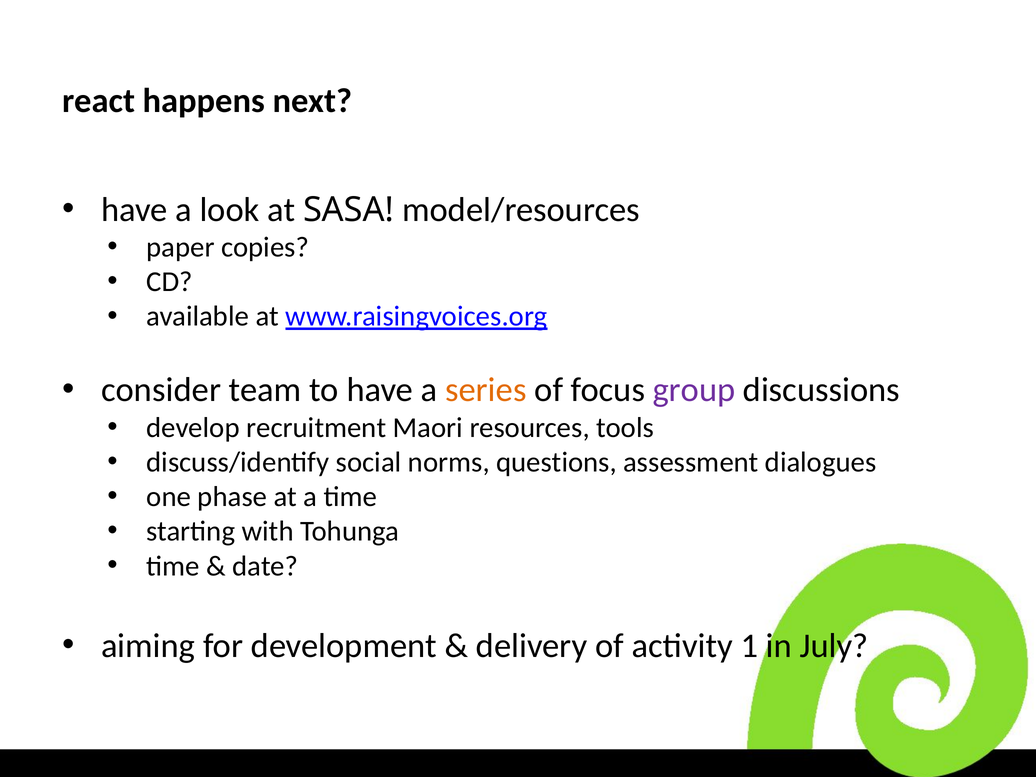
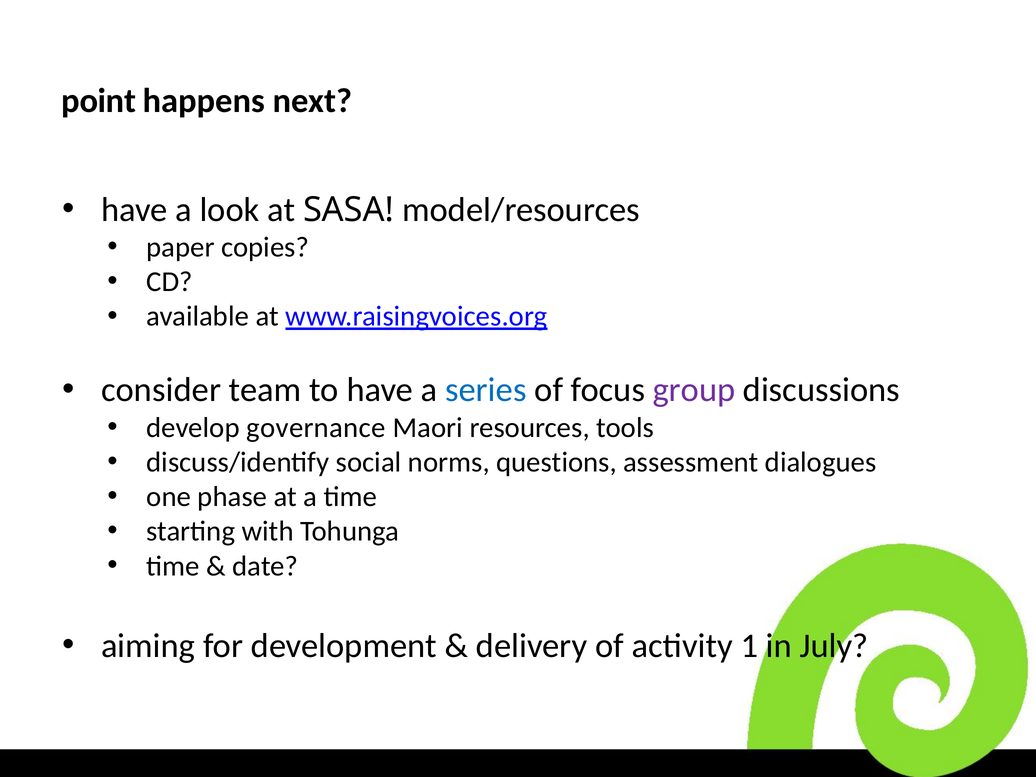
react: react -> point
series colour: orange -> blue
recruitment: recruitment -> governance
